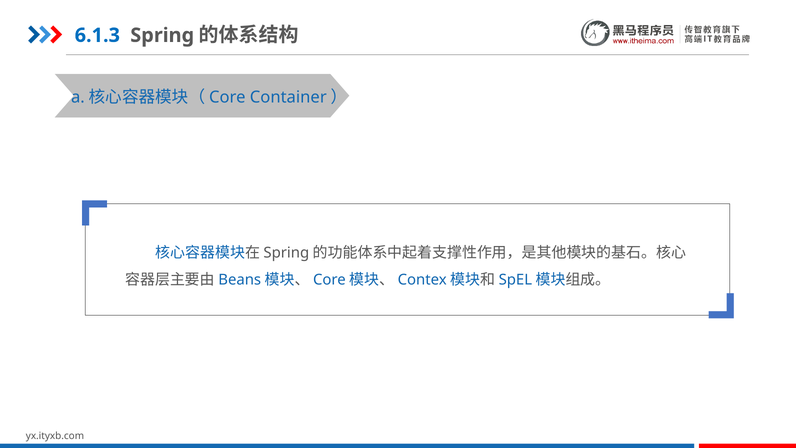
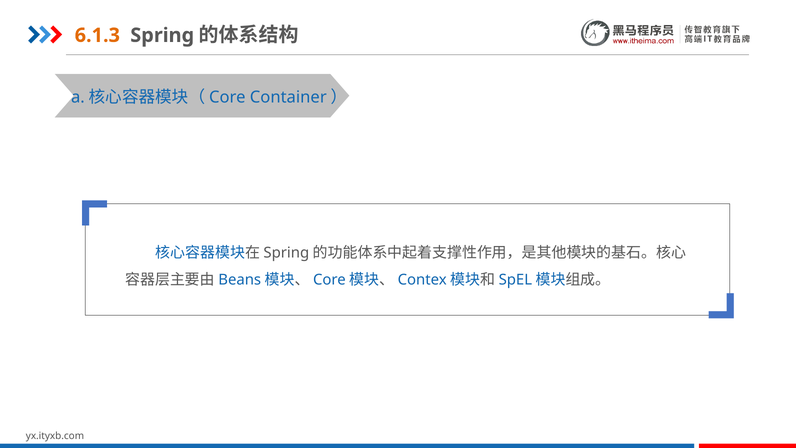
6.1.3 colour: blue -> orange
